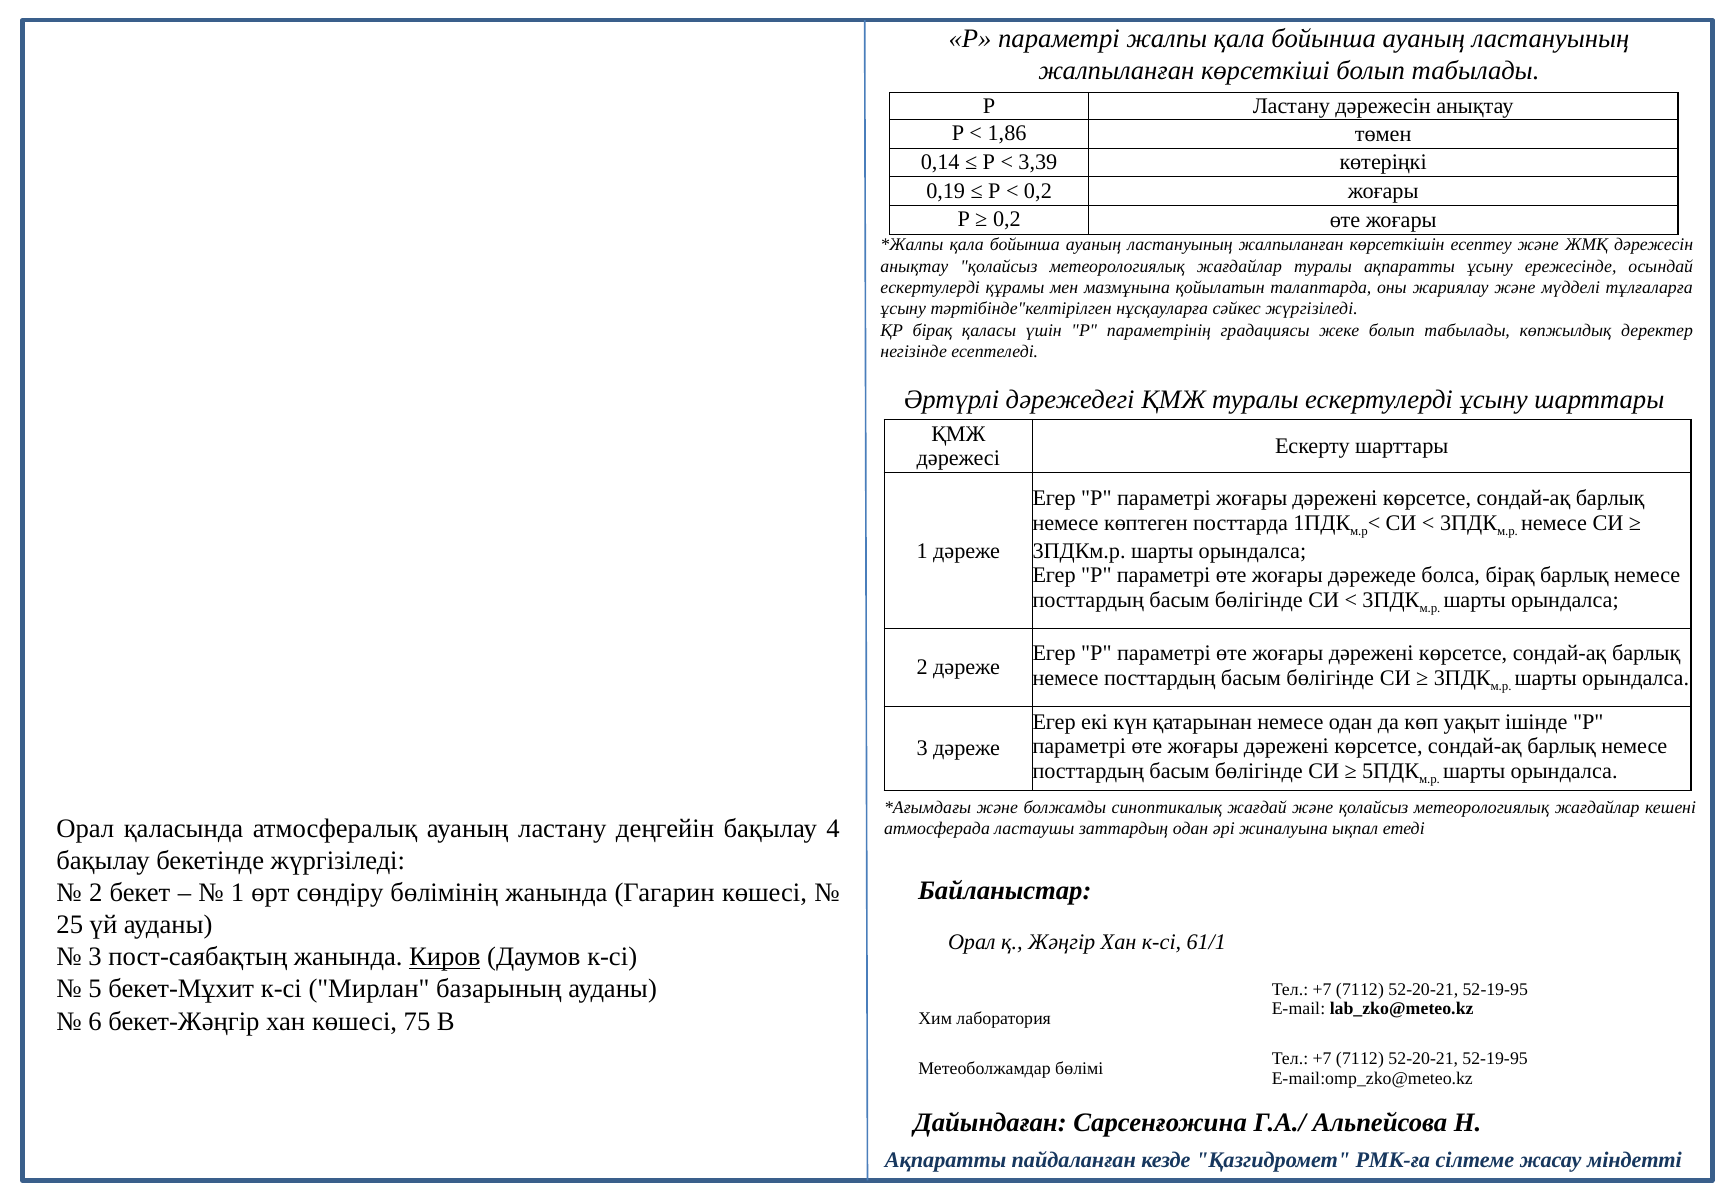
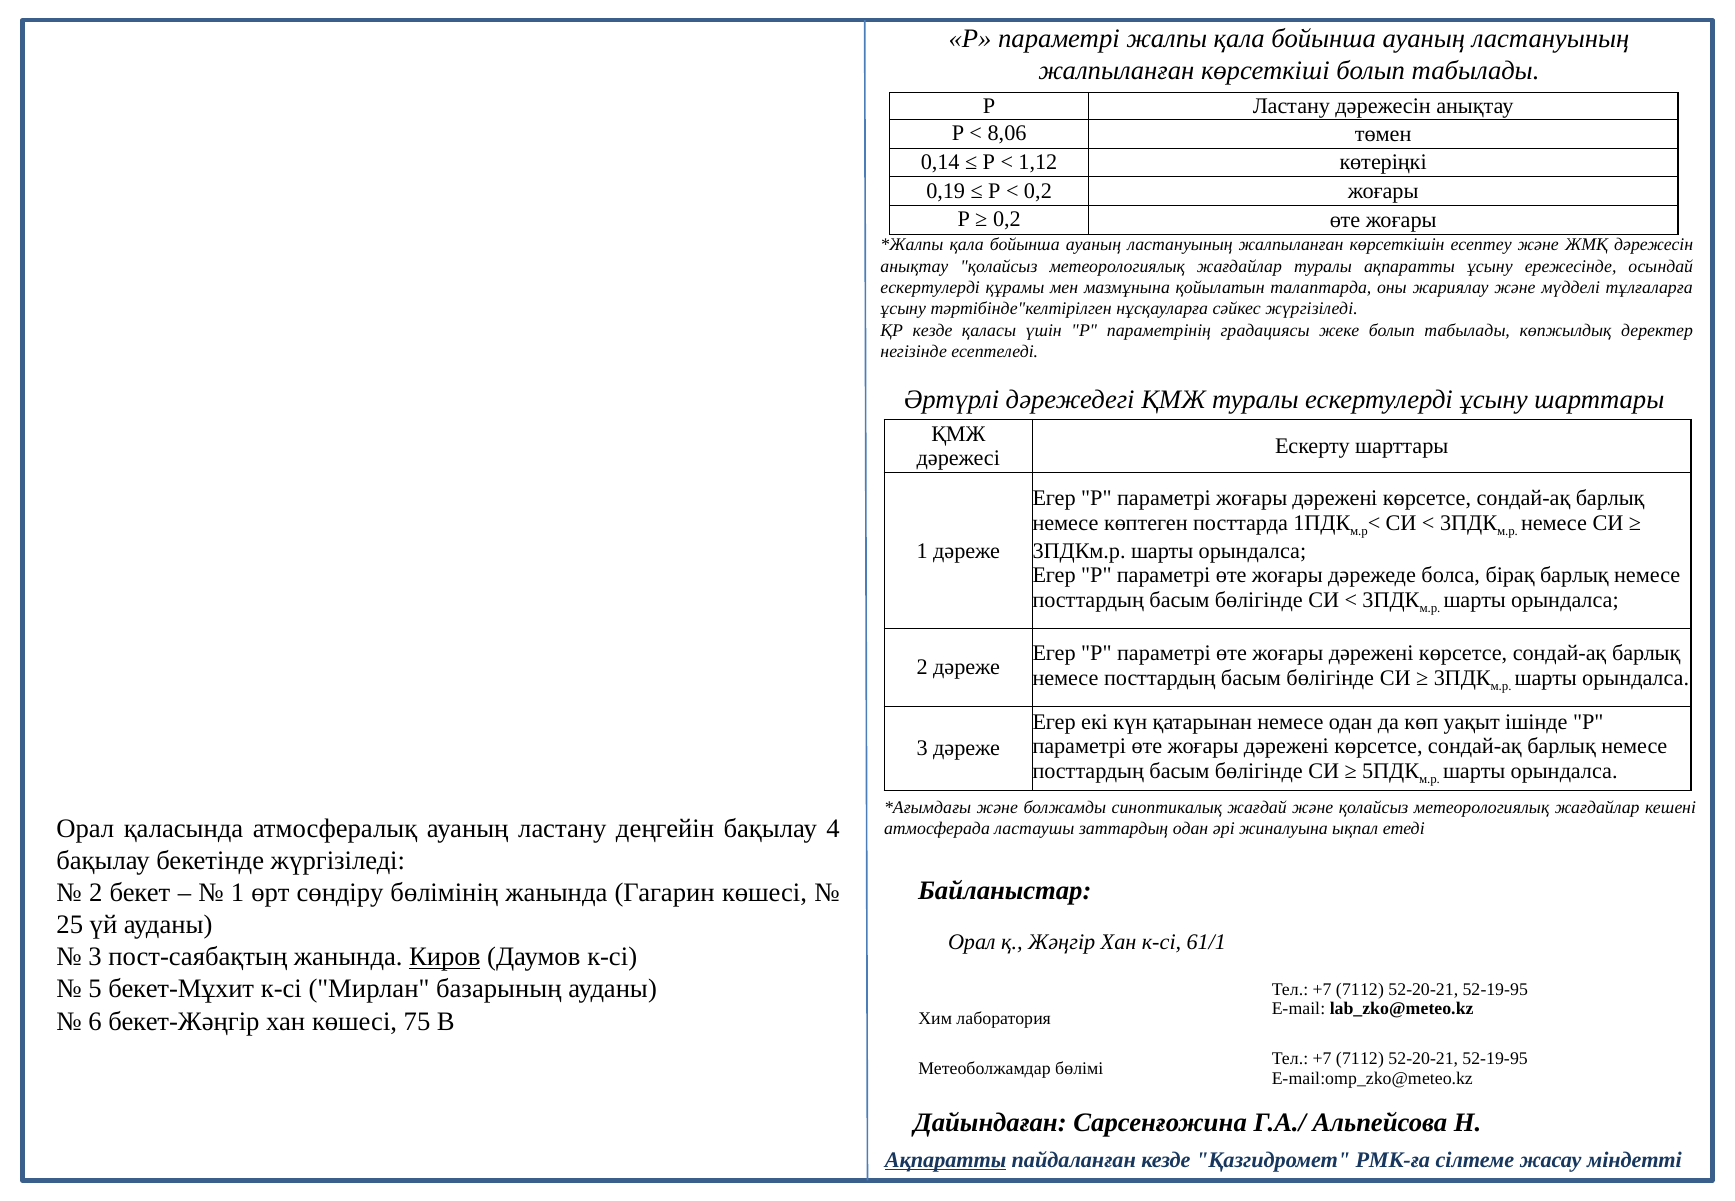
1,86: 1,86 -> 8,06
3,39: 3,39 -> 1,12
ҚР бірақ: бірақ -> кезде
Ақпаратты at (946, 1160) underline: none -> present
